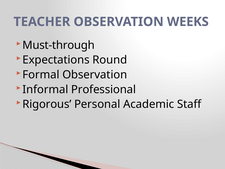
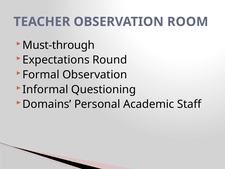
WEEKS: WEEKS -> ROOM
Professional: Professional -> Questioning
Rigorous: Rigorous -> Domains
